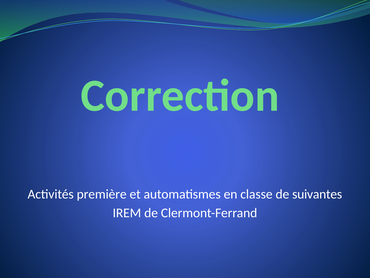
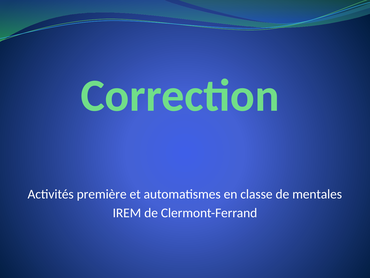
suivantes: suivantes -> mentales
